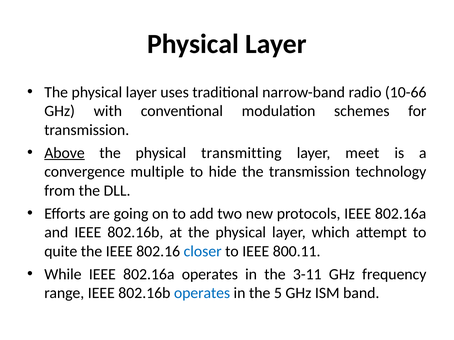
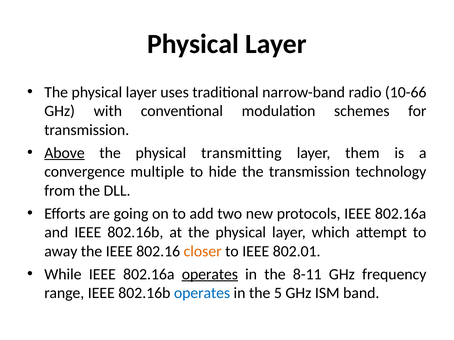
meet: meet -> them
quite: quite -> away
closer colour: blue -> orange
800.11: 800.11 -> 802.01
operates at (210, 275) underline: none -> present
3-11: 3-11 -> 8-11
